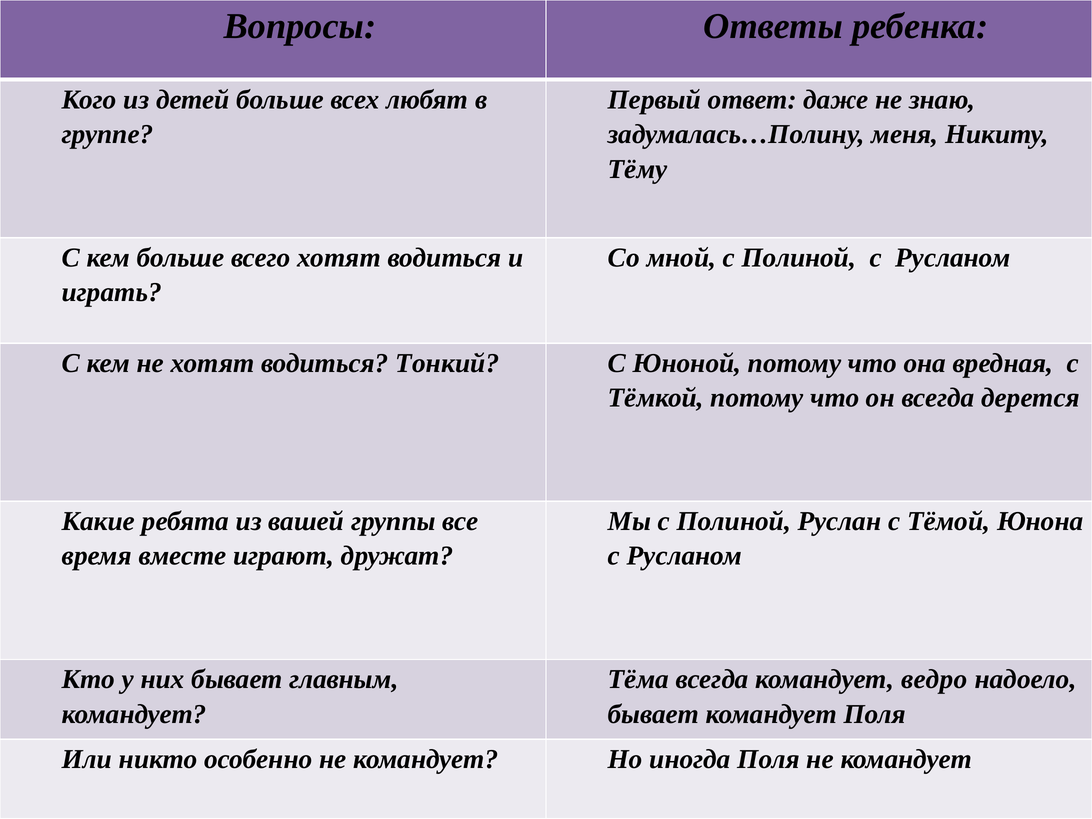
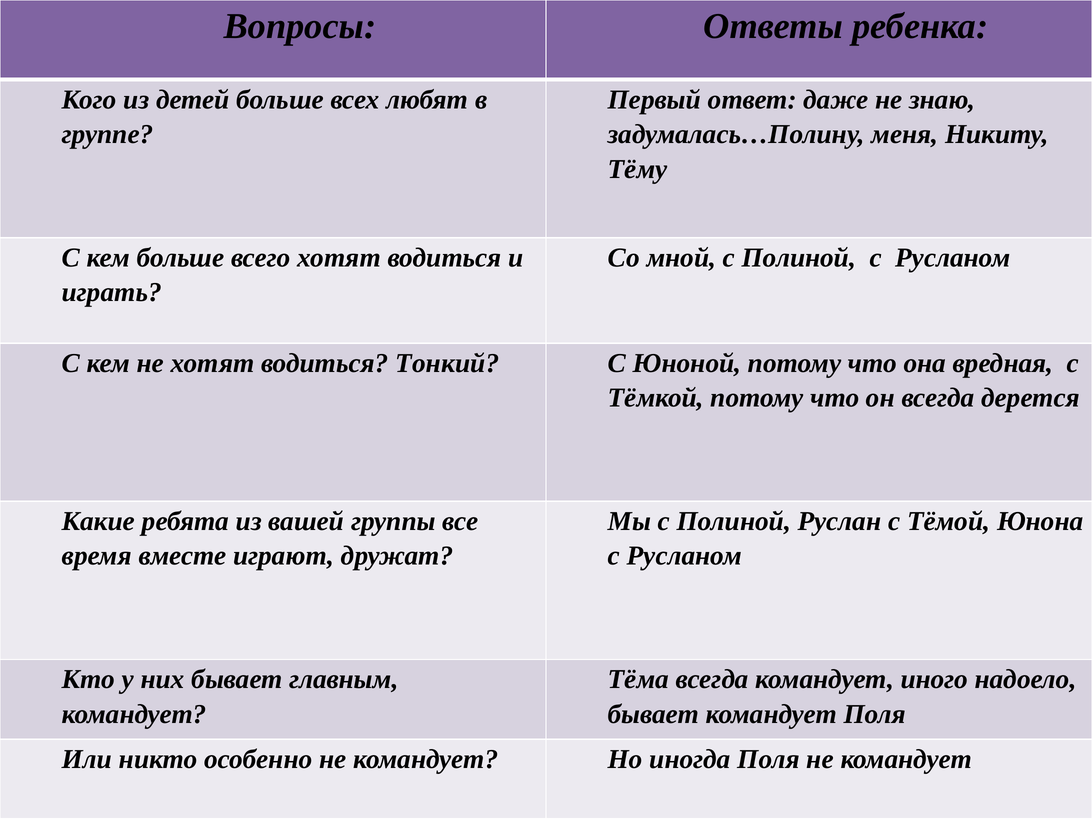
ведро: ведро -> иного
